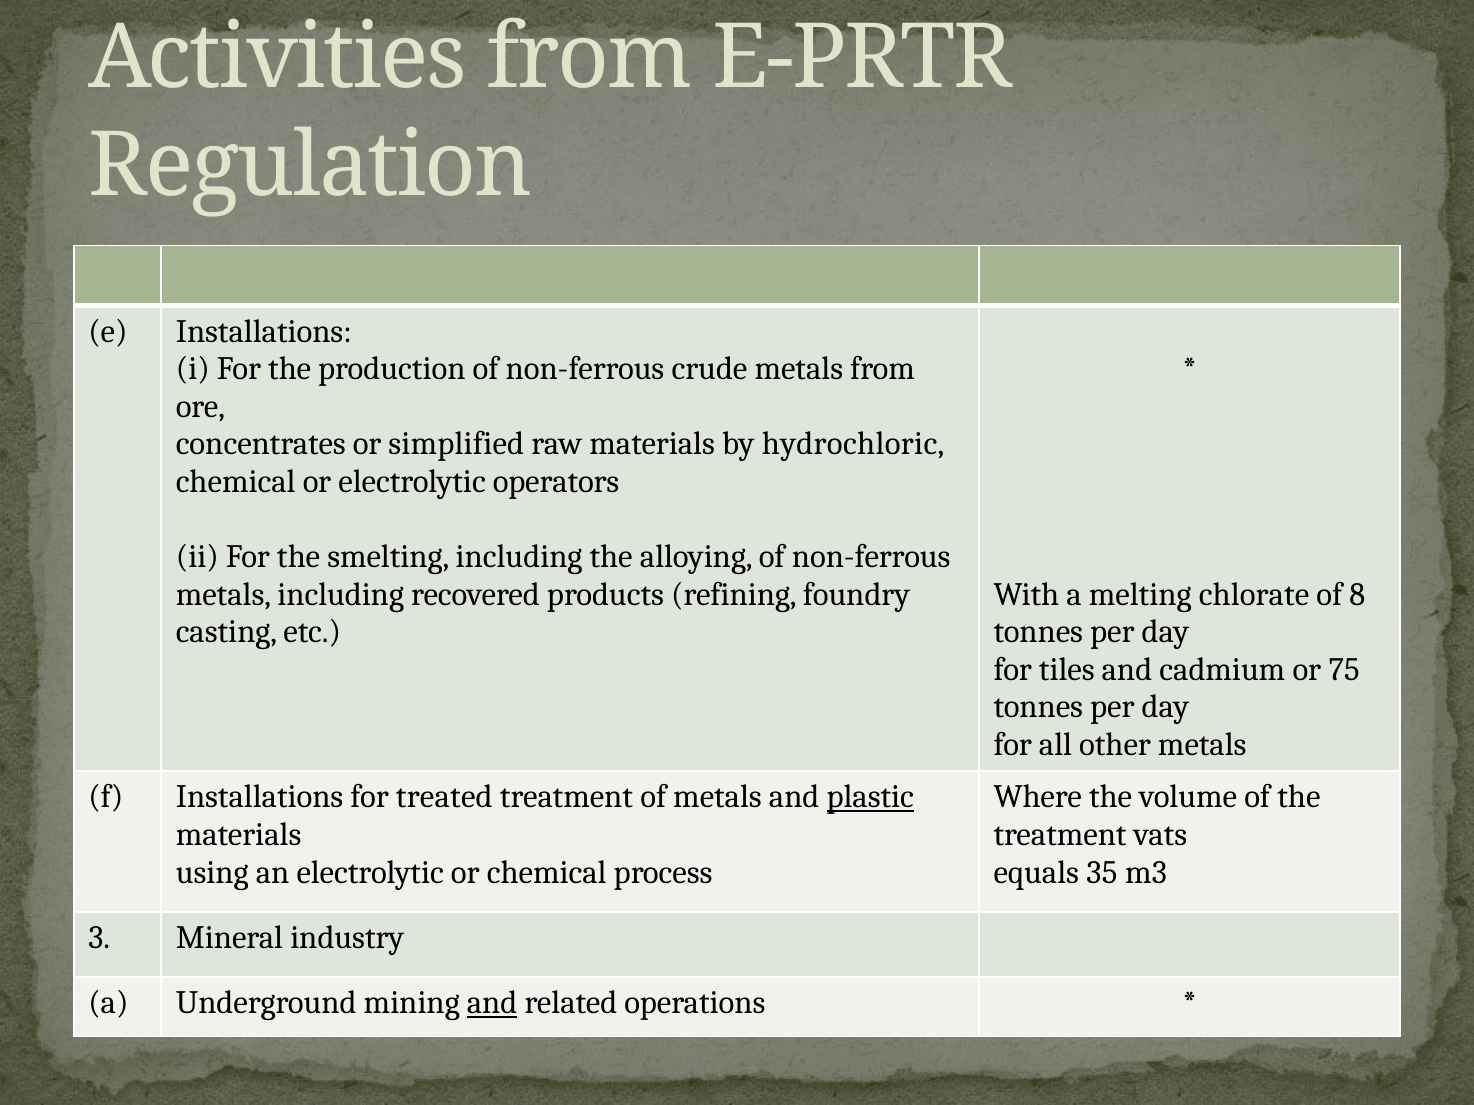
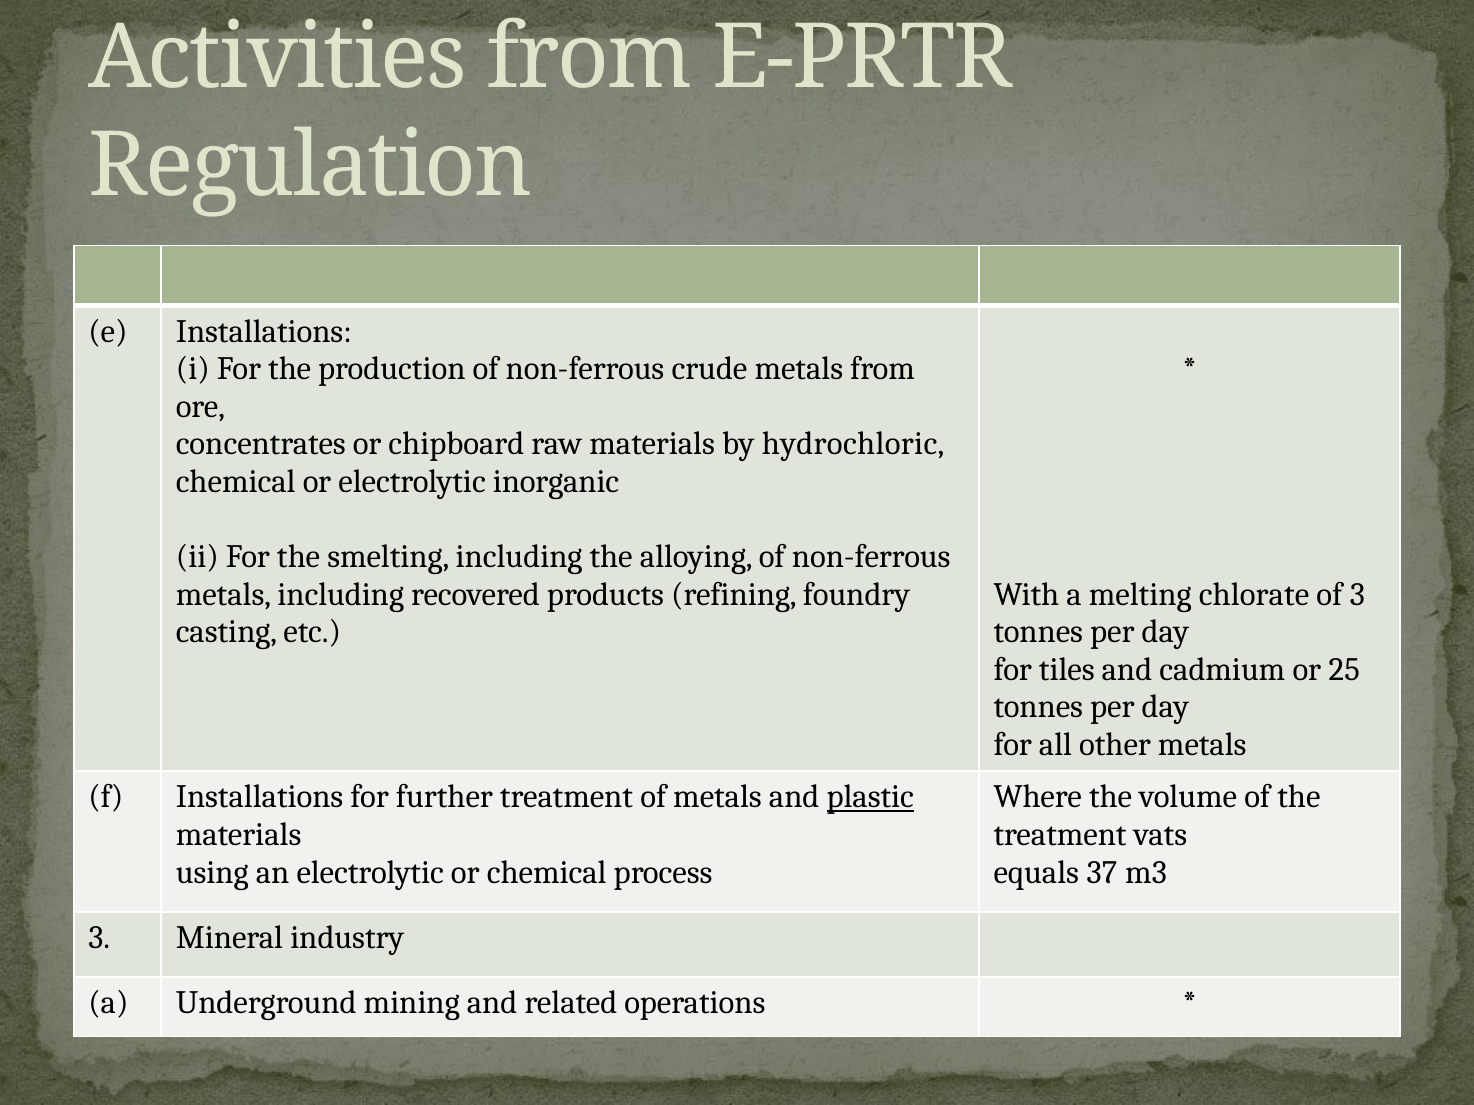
simplified: simplified -> chipboard
operators: operators -> inorganic
of 8: 8 -> 3
75: 75 -> 25
treated: treated -> further
35: 35 -> 37
and at (492, 1003) underline: present -> none
